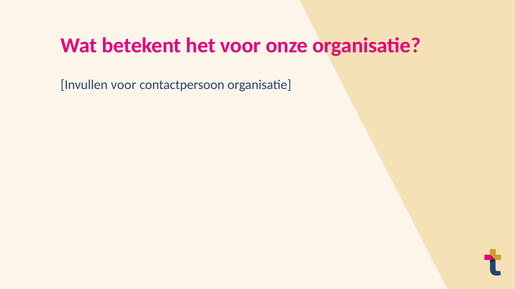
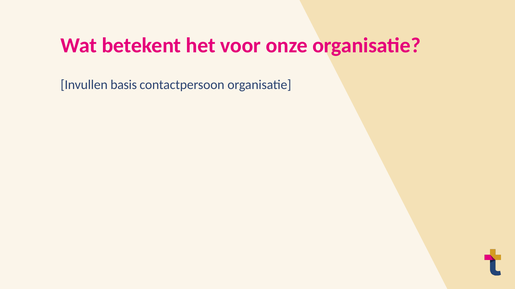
Invullen voor: voor -> basis
